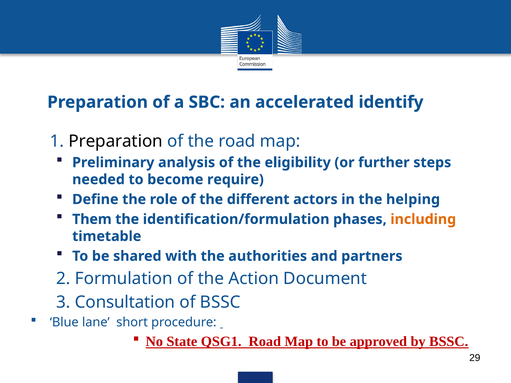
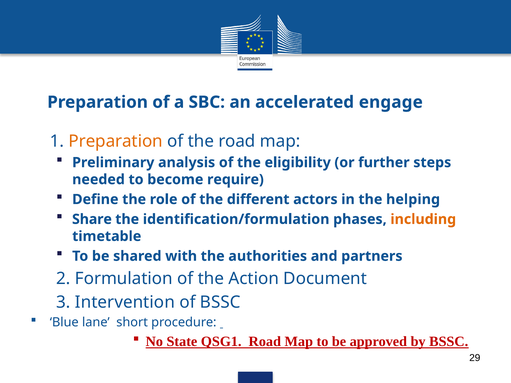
identify: identify -> engage
Preparation at (116, 141) colour: black -> orange
Them: Them -> Share
Consultation: Consultation -> Intervention
